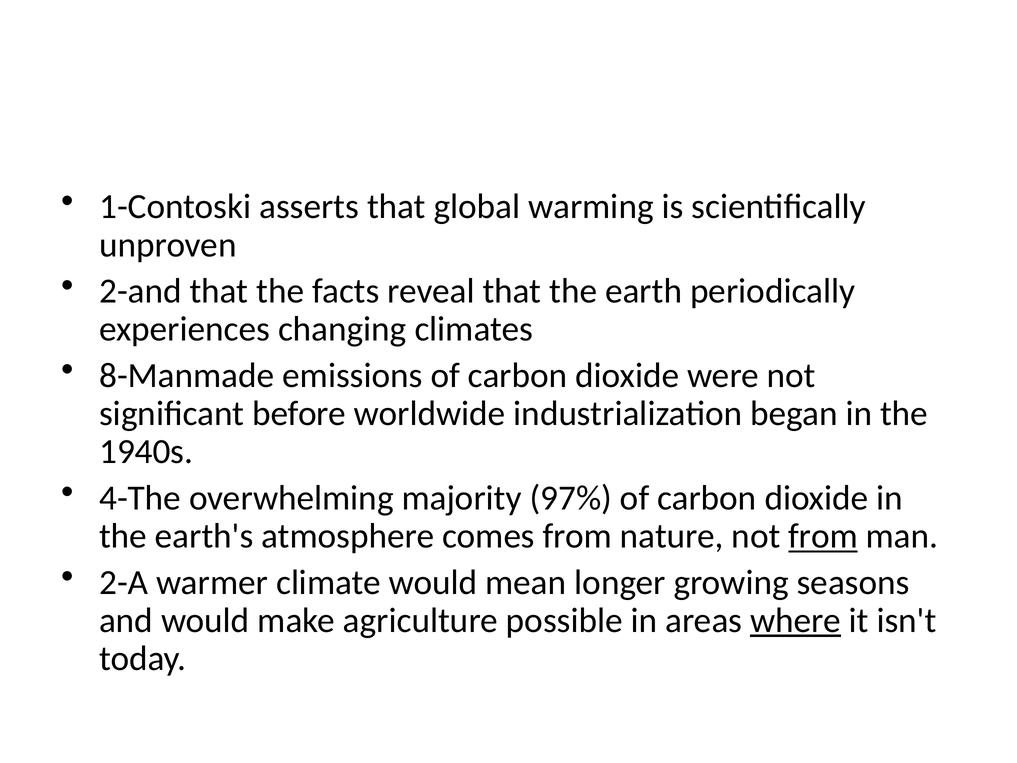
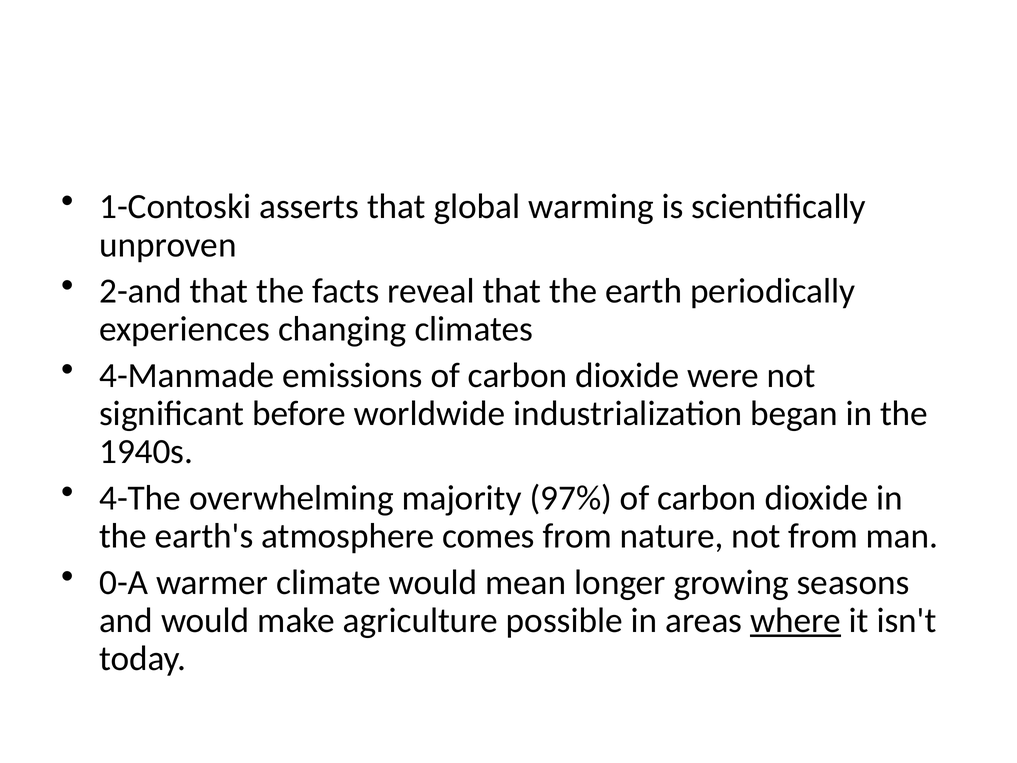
8-Manmade: 8-Manmade -> 4-Manmade
from at (823, 536) underline: present -> none
2-A: 2-A -> 0-A
